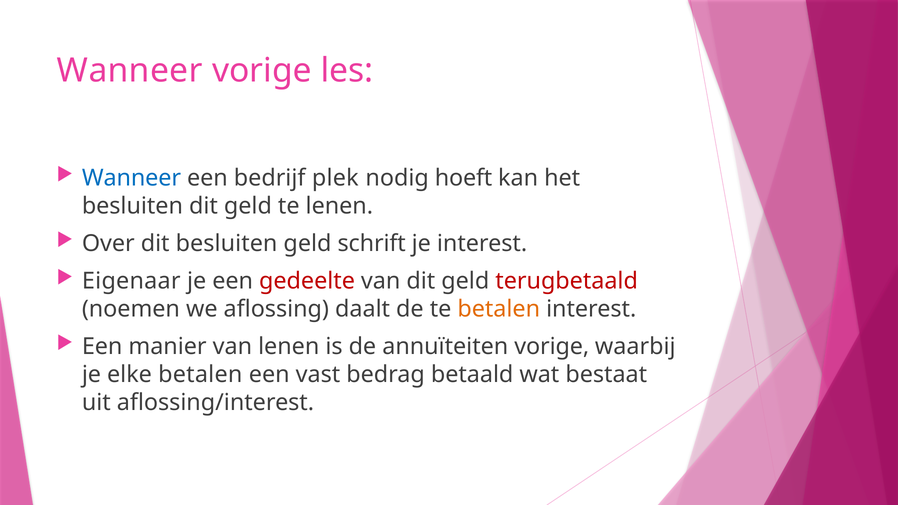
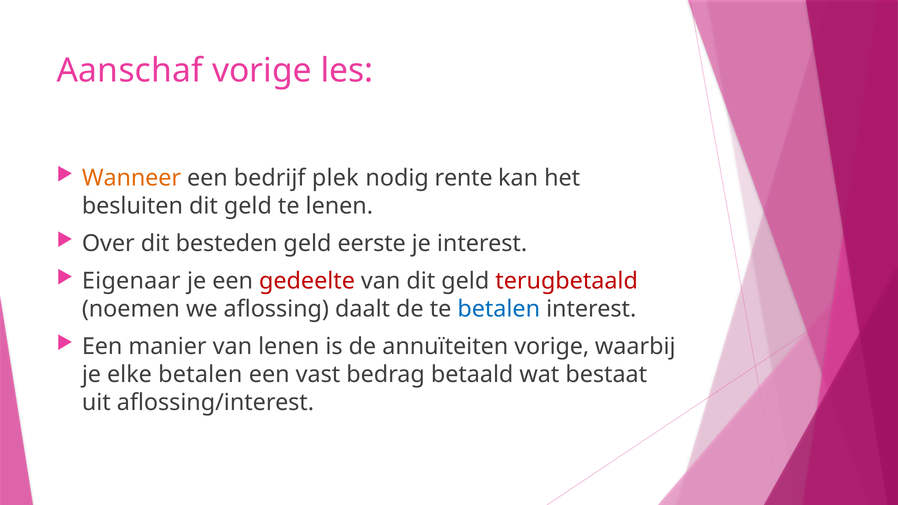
Wanneer at (130, 71): Wanneer -> Aanschaf
Wanneer at (131, 178) colour: blue -> orange
hoeft: hoeft -> rente
dit besluiten: besluiten -> besteden
schrift: schrift -> eerste
betalen at (499, 309) colour: orange -> blue
